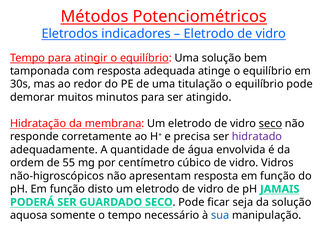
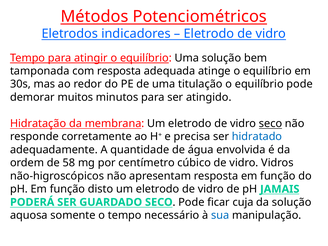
hidratado colour: purple -> blue
55: 55 -> 58
seja: seja -> cuja
